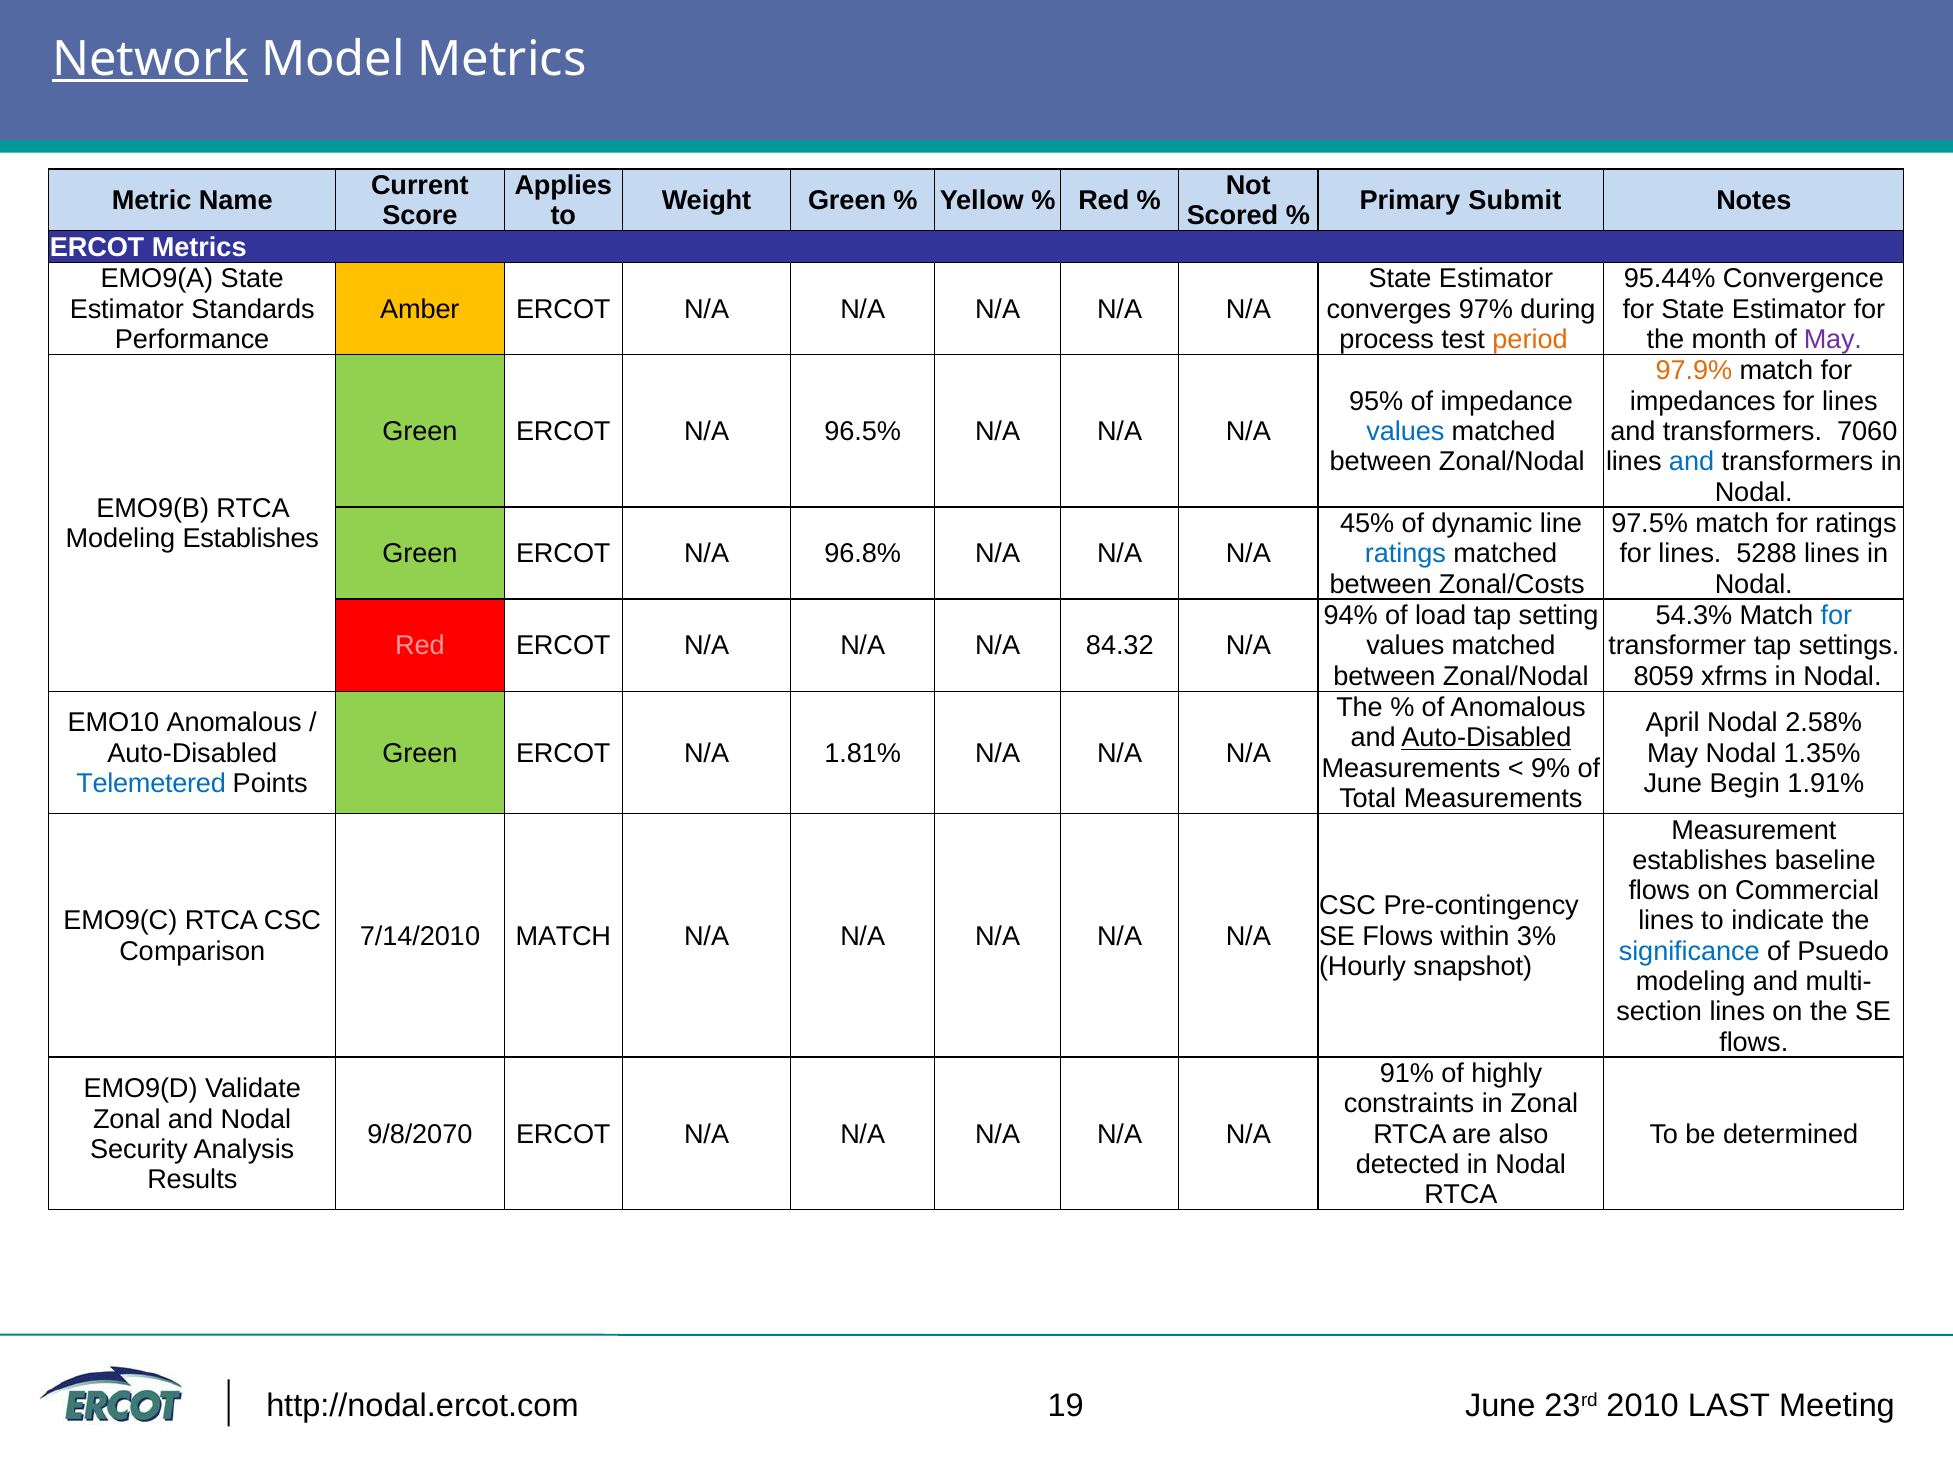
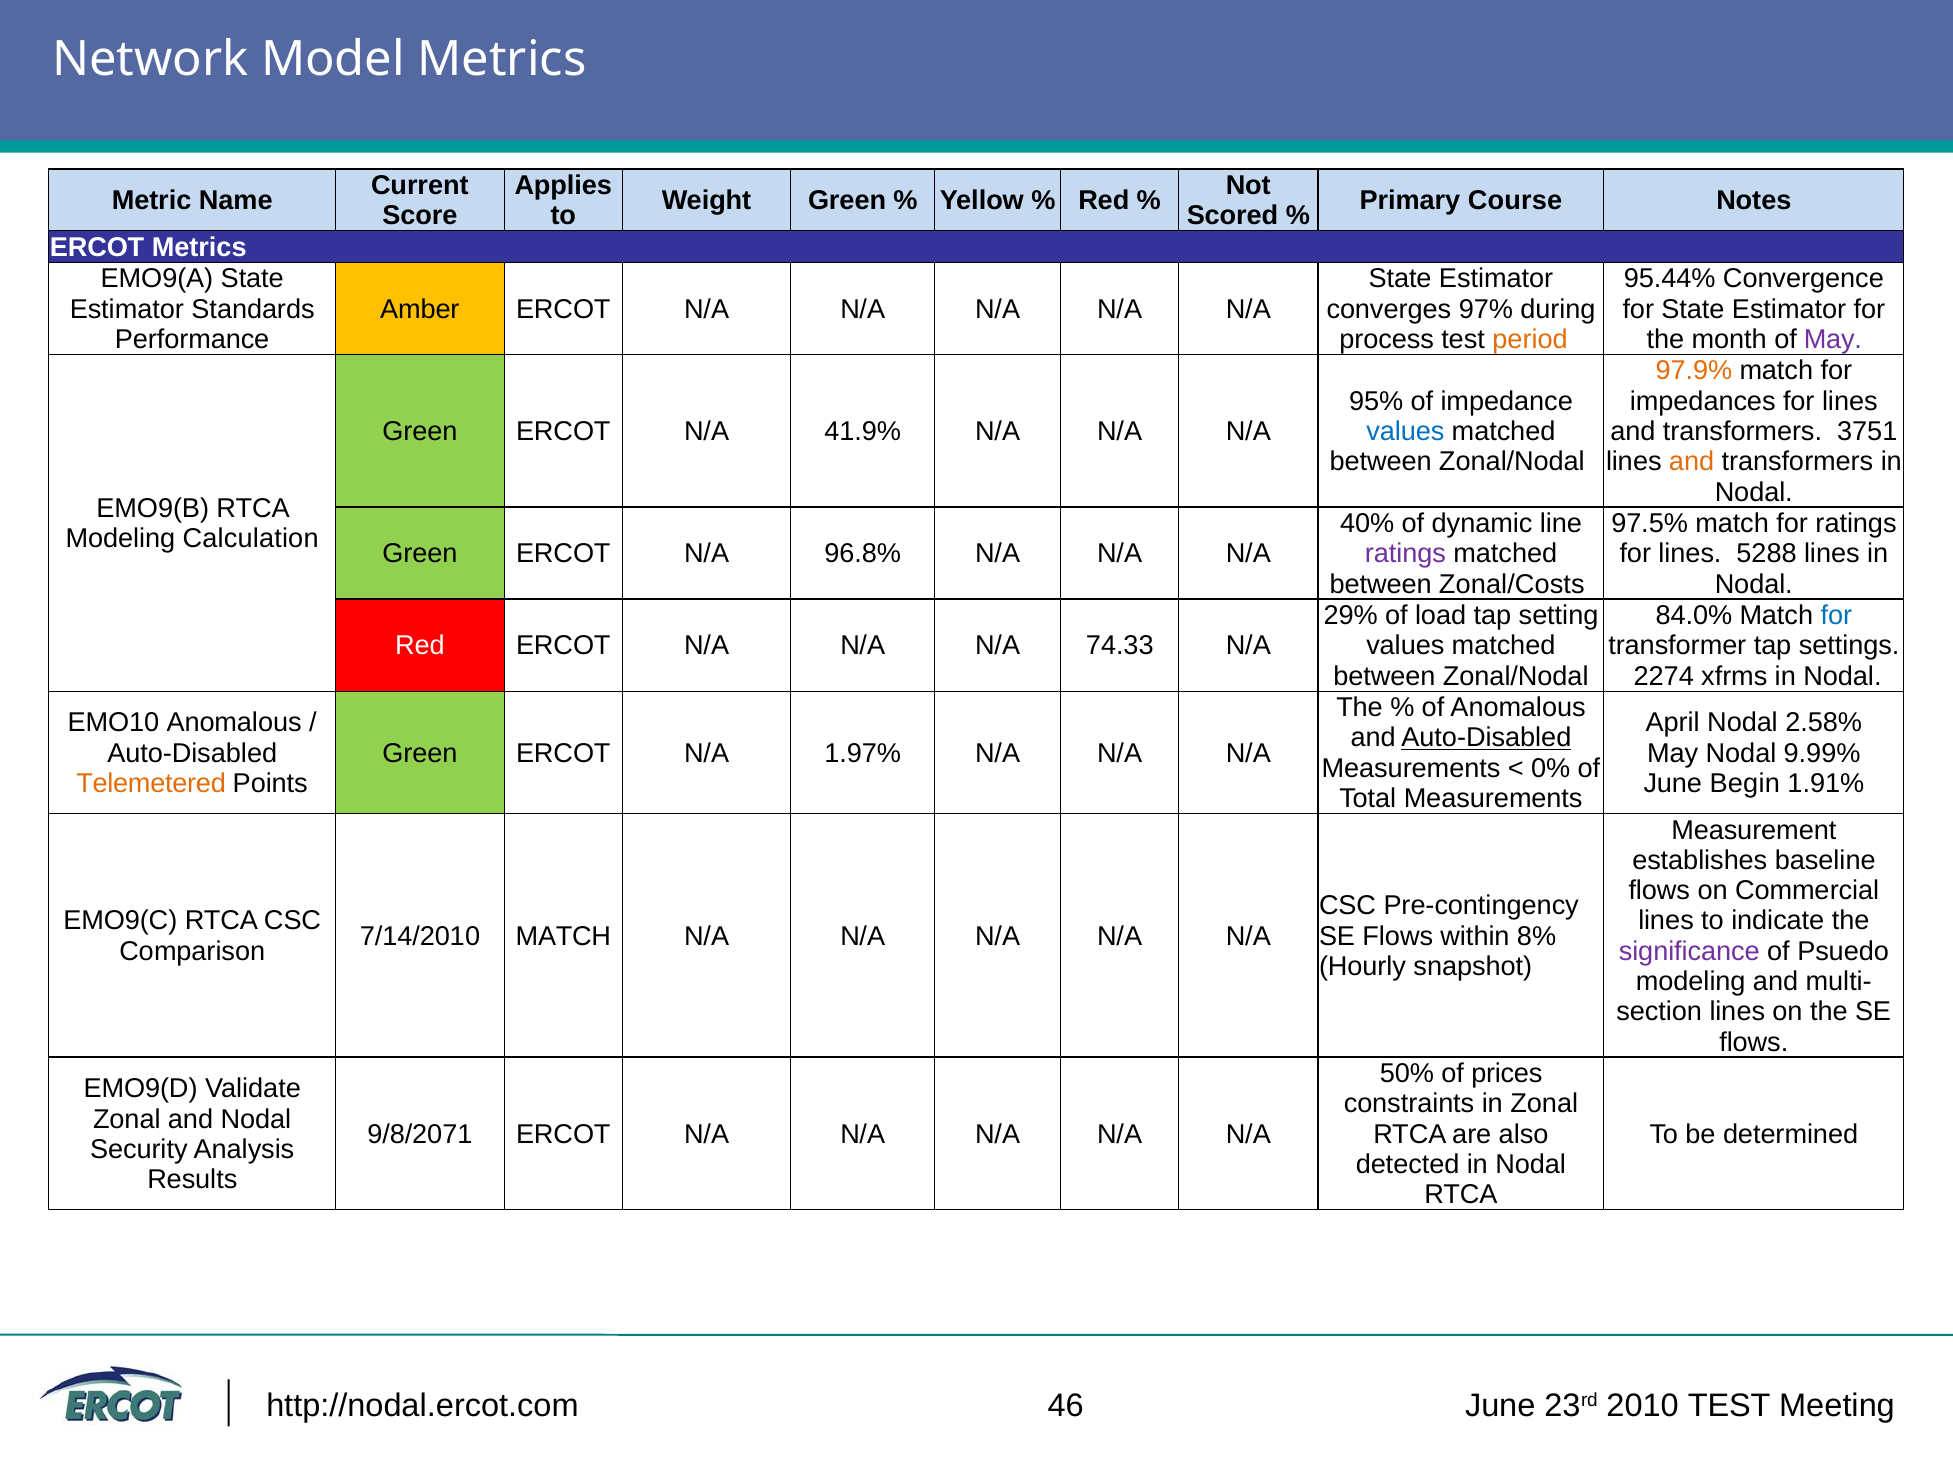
Network at (150, 60) underline: present -> none
Submit: Submit -> Course
96.5%: 96.5% -> 41.9%
7060: 7060 -> 3751
and at (1692, 462) colour: blue -> orange
45%: 45% -> 40%
Modeling Establishes: Establishes -> Calculation
ratings at (1405, 554) colour: blue -> purple
94%: 94% -> 29%
54.3%: 54.3% -> 84.0%
Red at (420, 646) colour: pink -> white
84.32: 84.32 -> 74.33
8059: 8059 -> 2274
1.81%: 1.81% -> 1.97%
1.35%: 1.35% -> 9.99%
9%: 9% -> 0%
Telemetered colour: blue -> orange
3%: 3% -> 8%
significance colour: blue -> purple
91%: 91% -> 50%
highly: highly -> prices
9/8/2070: 9/8/2070 -> 9/8/2071
19: 19 -> 46
2010 LAST: LAST -> TEST
